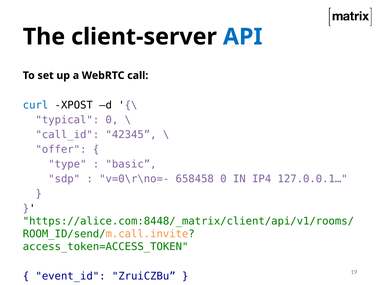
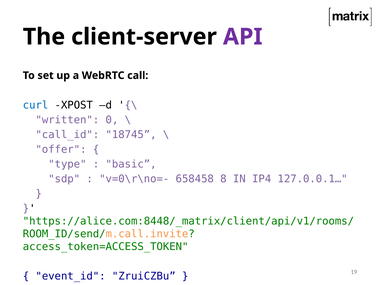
API colour: blue -> purple
typical: typical -> written
42345: 42345 -> 18745
658458 0: 0 -> 8
